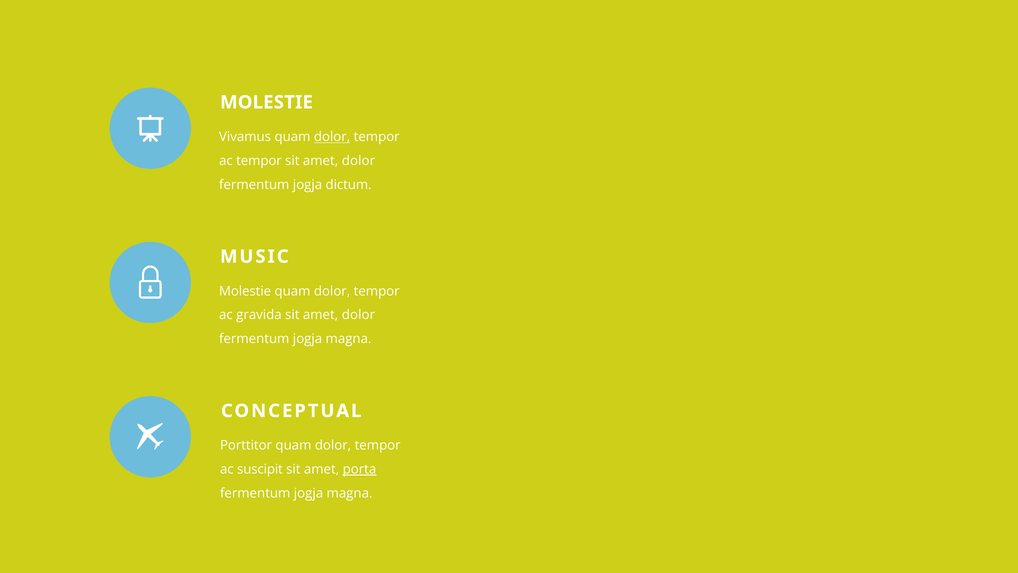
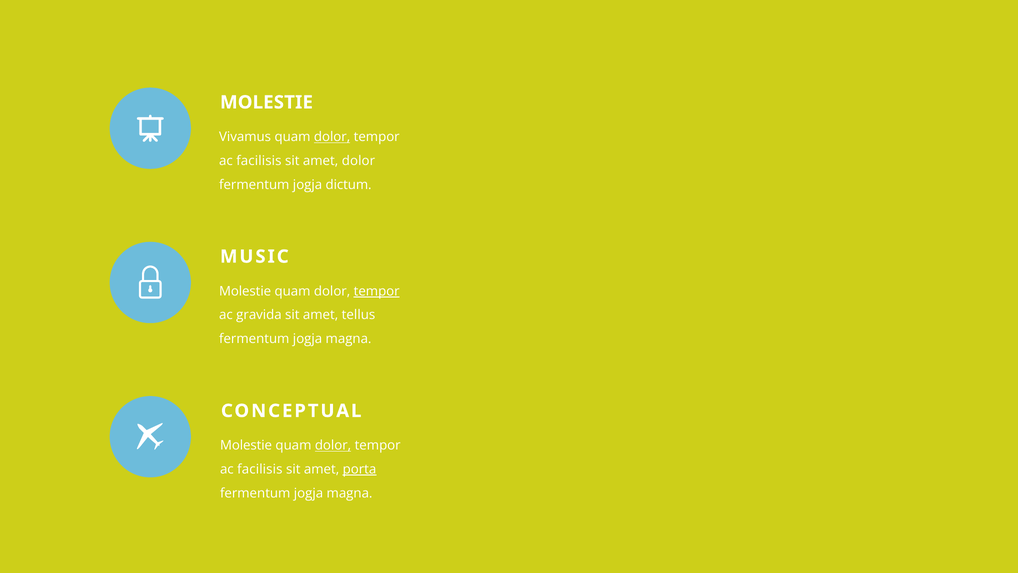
tempor at (259, 161): tempor -> facilisis
tempor at (377, 291) underline: none -> present
gravida sit amet dolor: dolor -> tellus
Porttitor at (246, 445): Porttitor -> Molestie
dolor at (333, 445) underline: none -> present
suscipit at (260, 469): suscipit -> facilisis
